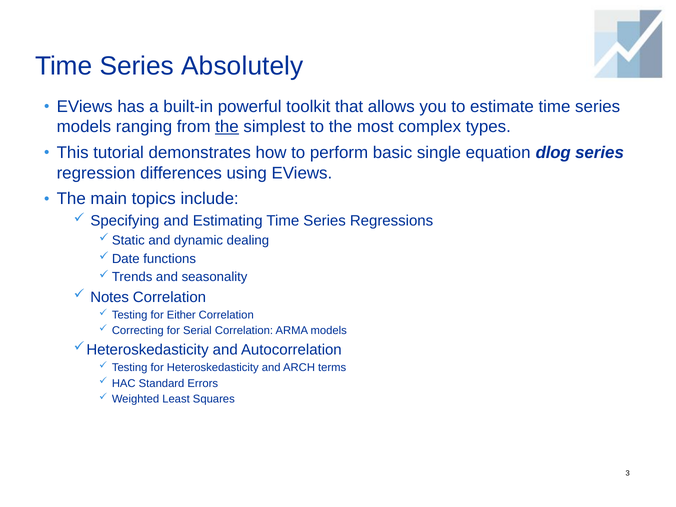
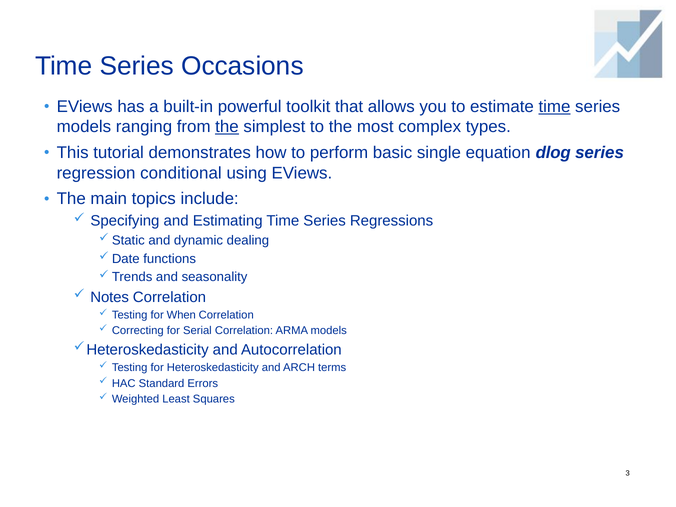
Absolutely: Absolutely -> Occasions
time at (554, 106) underline: none -> present
differences: differences -> conditional
Either: Either -> When
